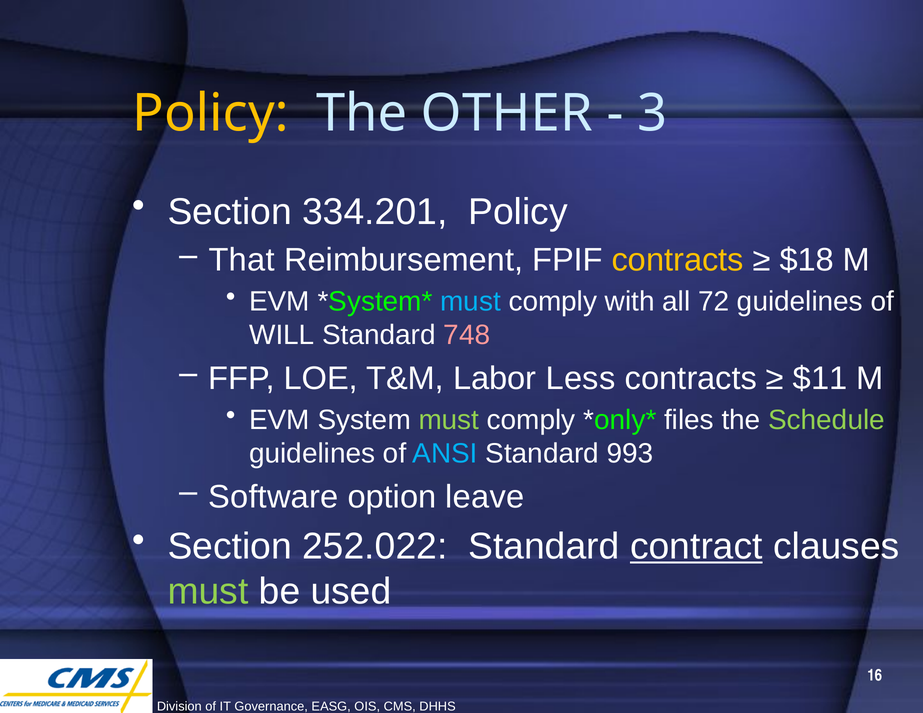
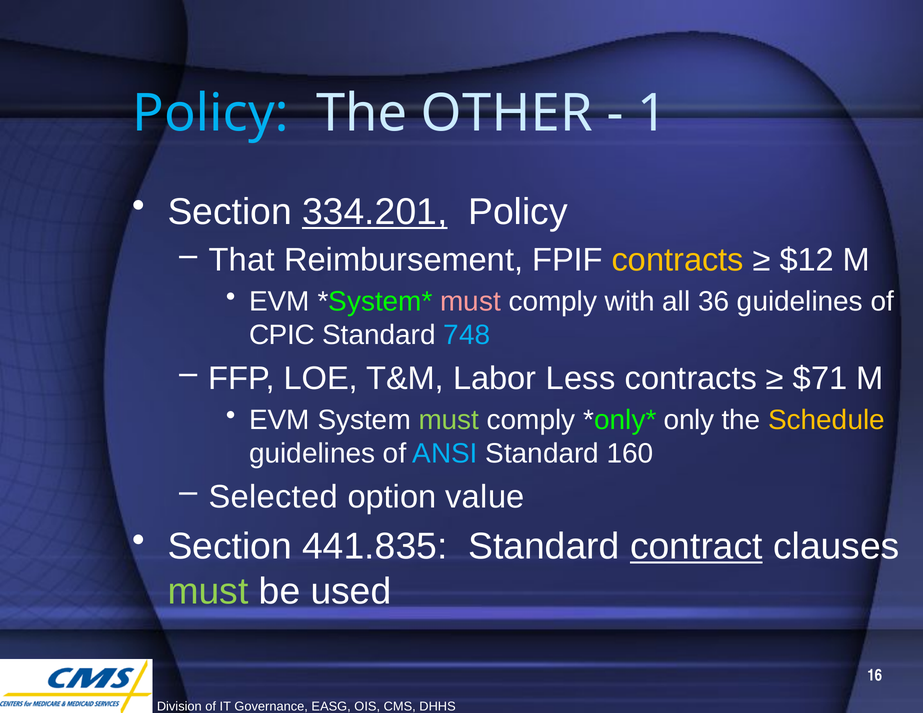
Policy at (211, 113) colour: yellow -> light blue
3: 3 -> 1
334.201 underline: none -> present
$18: $18 -> $12
must at (470, 302) colour: light blue -> pink
72: 72 -> 36
WILL: WILL -> CPIC
748 colour: pink -> light blue
$11: $11 -> $71
files: files -> only
Schedule colour: light green -> yellow
993: 993 -> 160
Software: Software -> Selected
leave: leave -> value
252.022: 252.022 -> 441.835
